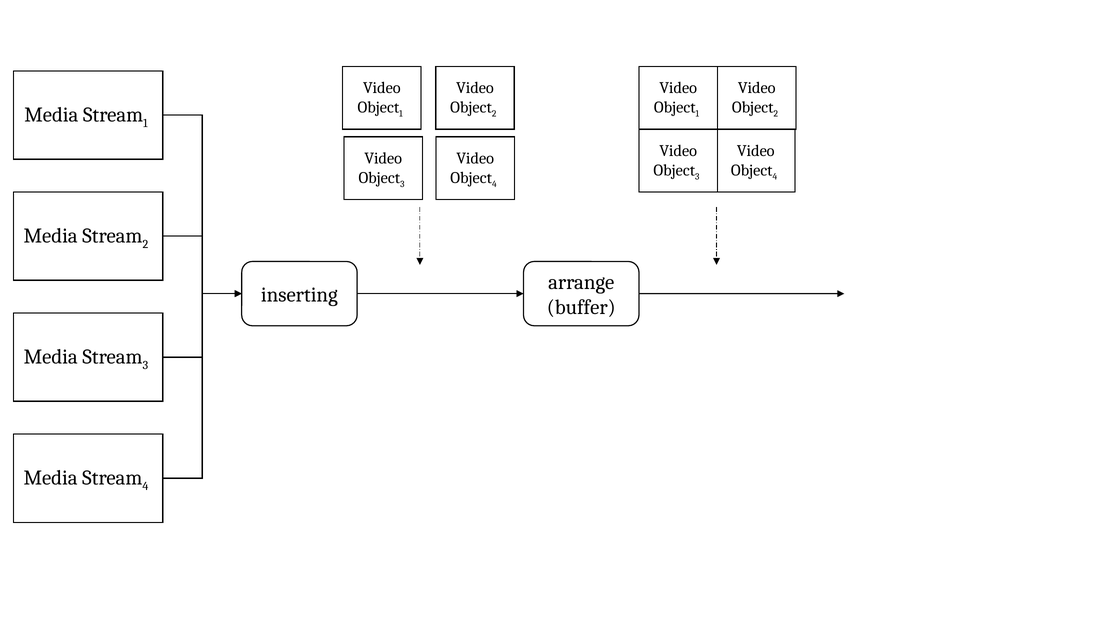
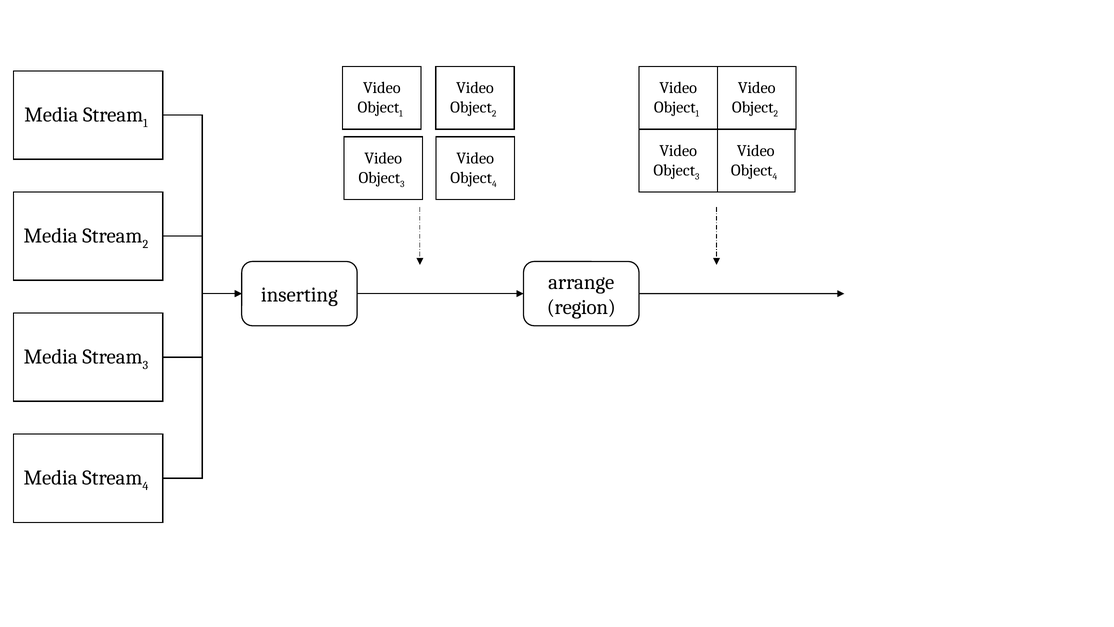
buffer: buffer -> region
